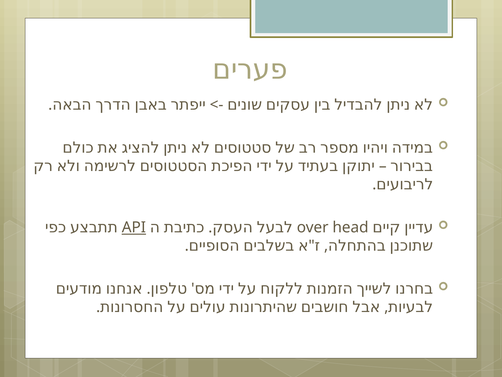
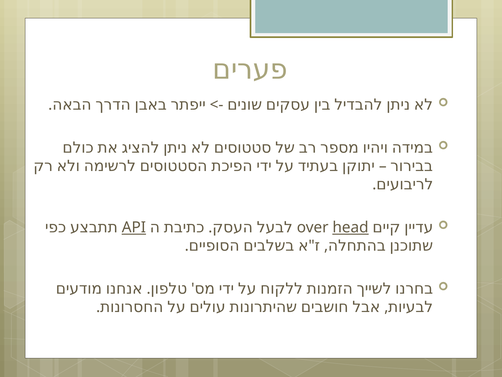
head underline: none -> present
